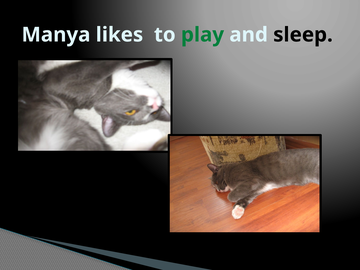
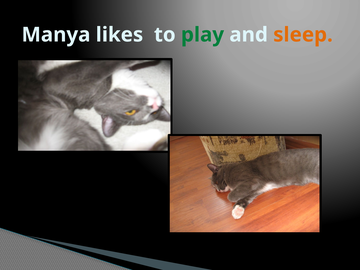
sleep colour: black -> orange
